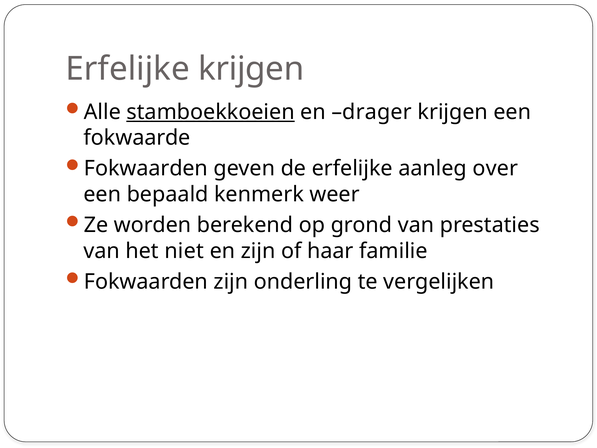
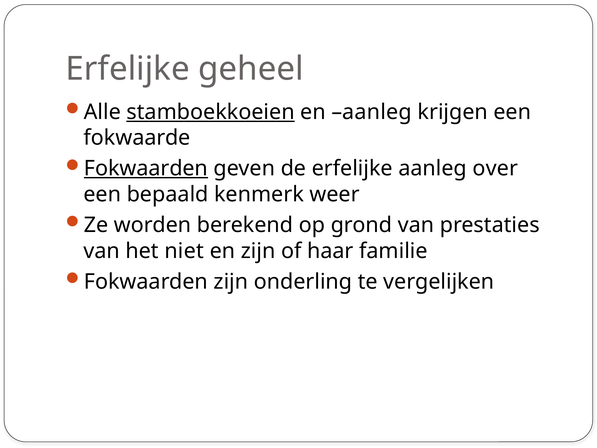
Erfelijke krijgen: krijgen -> geheel
en drager: drager -> aanleg
Fokwaarden at (146, 168) underline: none -> present
